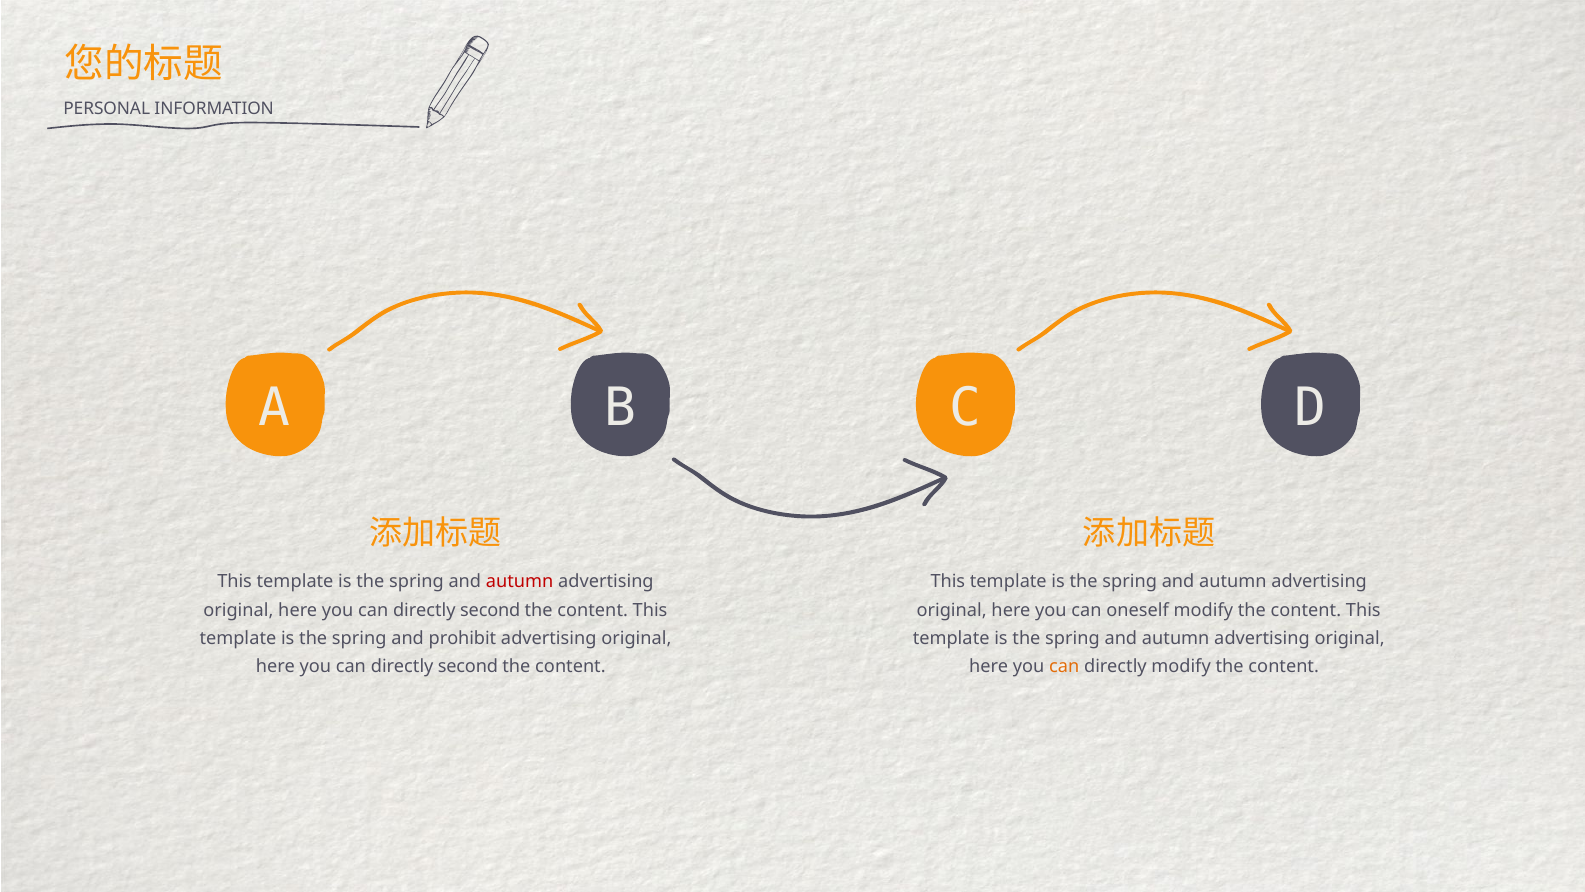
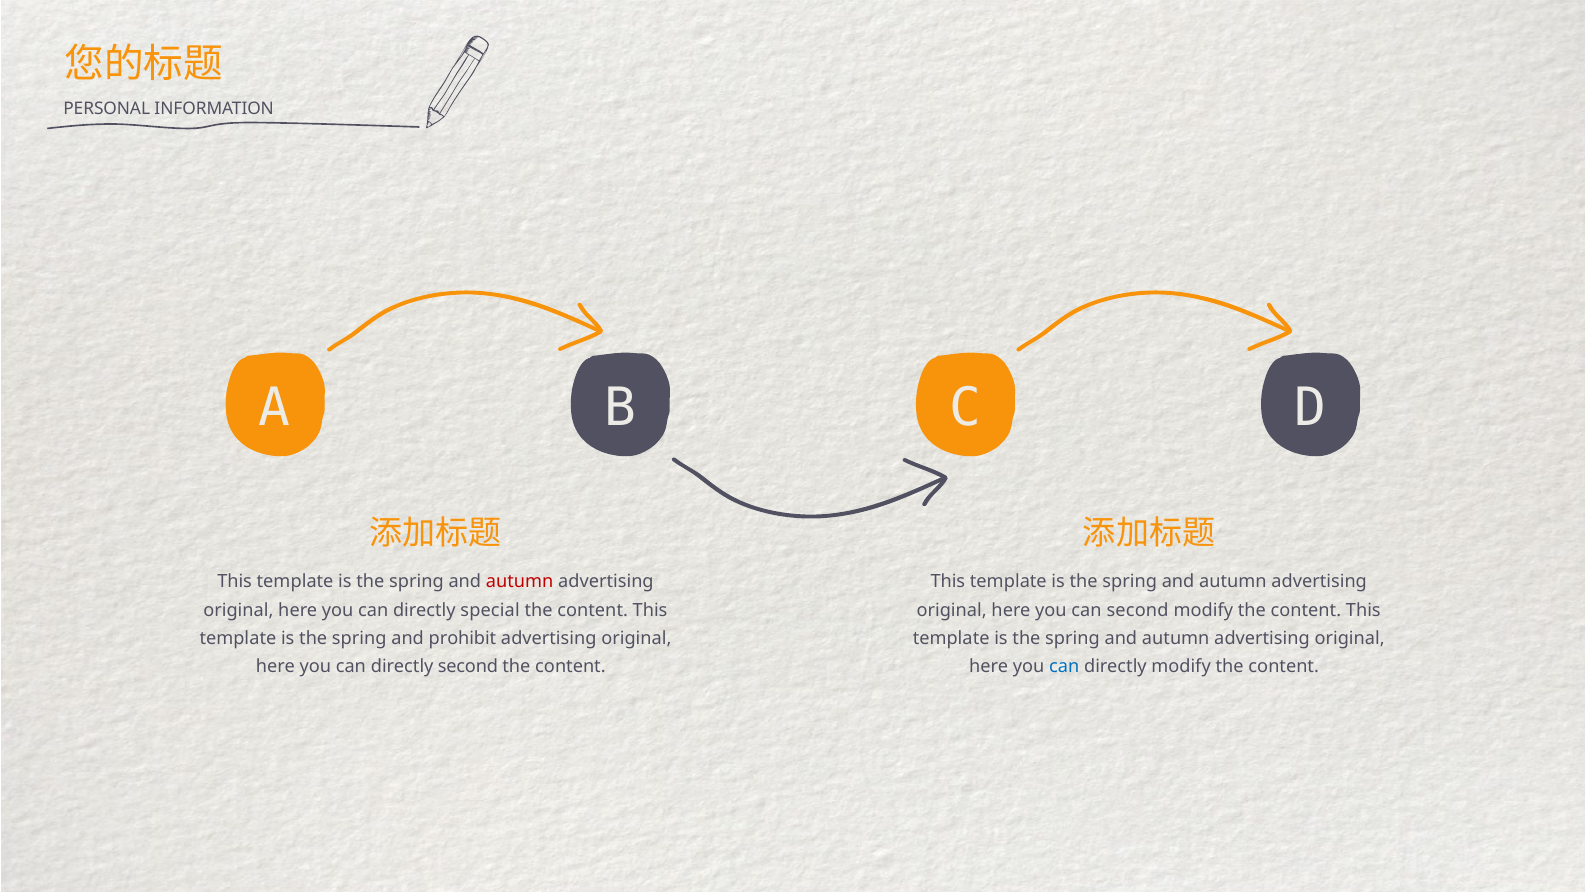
second at (490, 610): second -> special
can oneself: oneself -> second
can at (1064, 667) colour: orange -> blue
